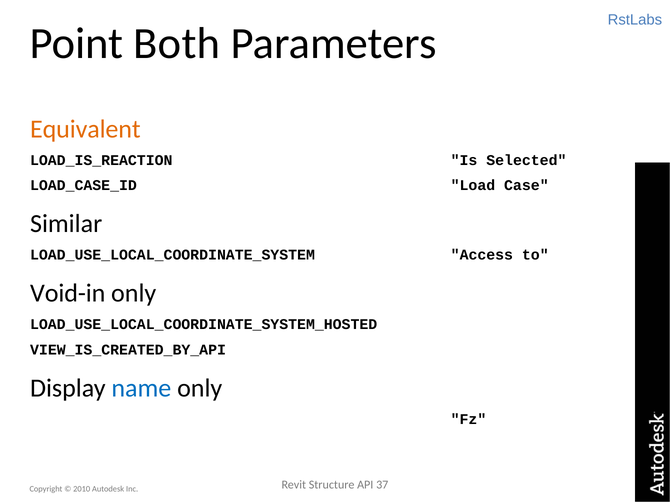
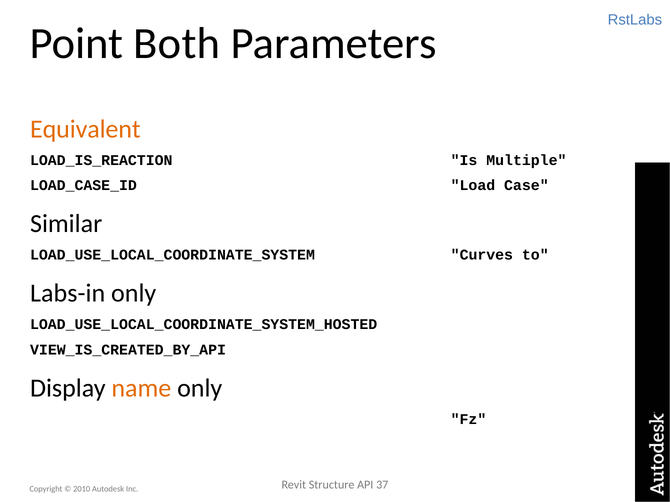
Selected: Selected -> Multiple
Access: Access -> Curves
Void-in: Void-in -> Labs-in
name colour: blue -> orange
